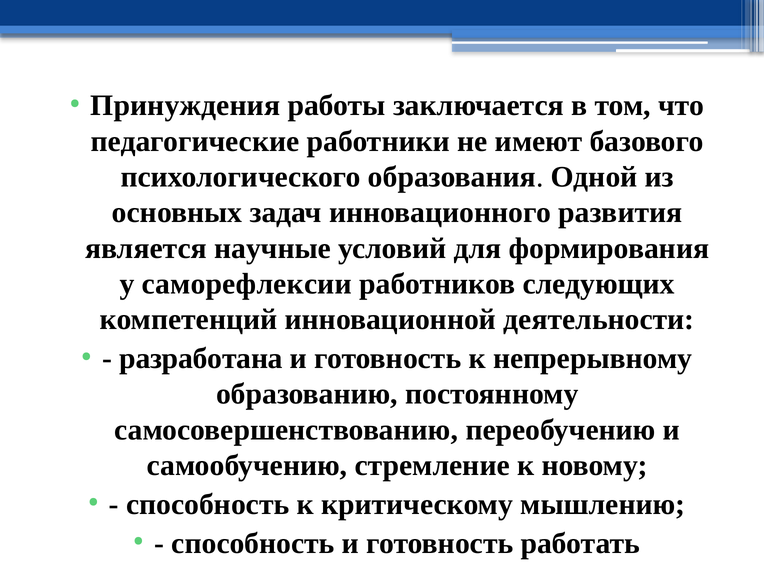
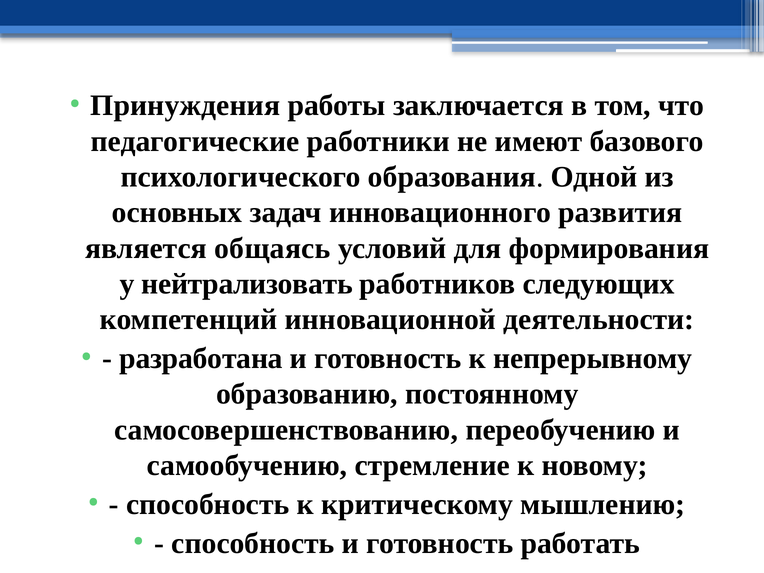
научные: научные -> общаясь
саморефлексии: саморефлексии -> нейтрализовать
